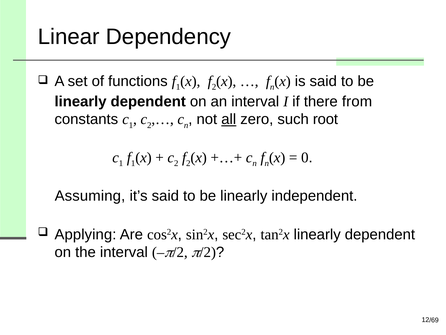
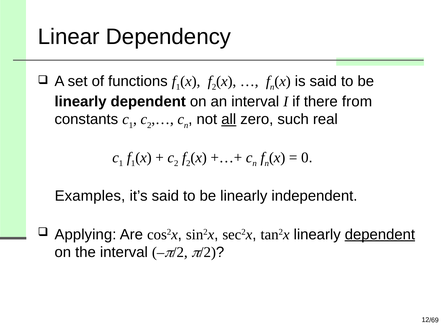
root: root -> real
Assuming: Assuming -> Examples
dependent at (380, 234) underline: none -> present
